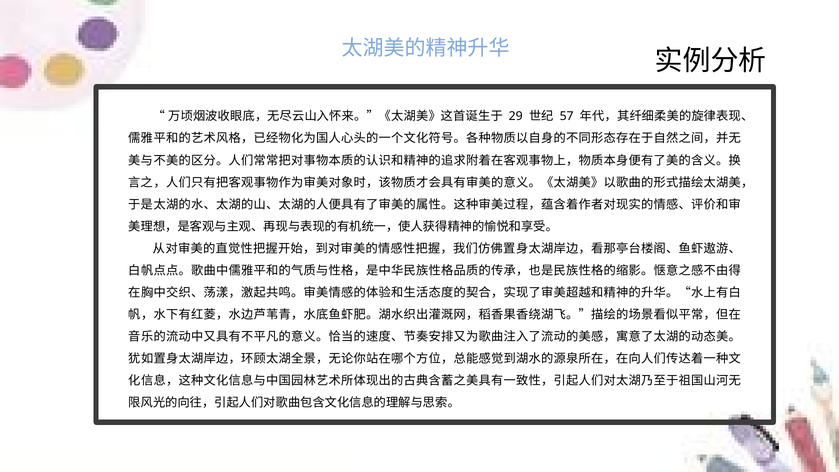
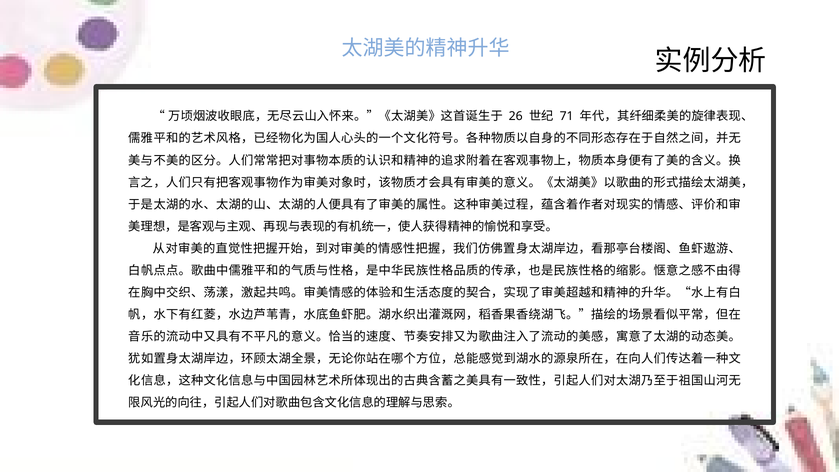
29: 29 -> 26
57: 57 -> 71
